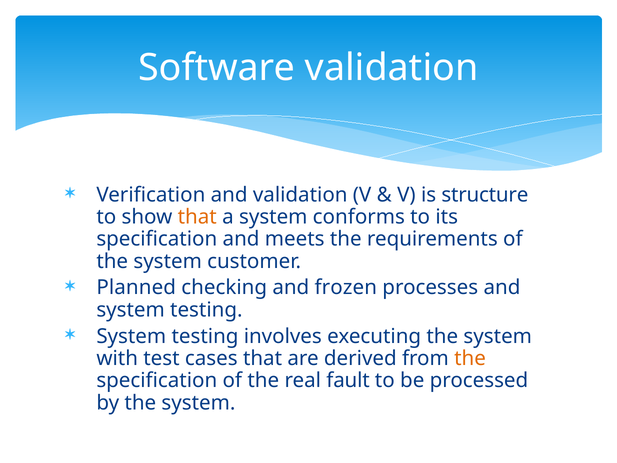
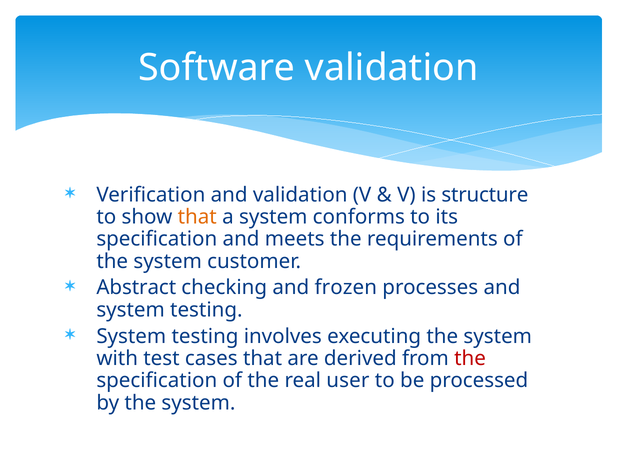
Planned: Planned -> Abstract
the at (470, 358) colour: orange -> red
fault: fault -> user
